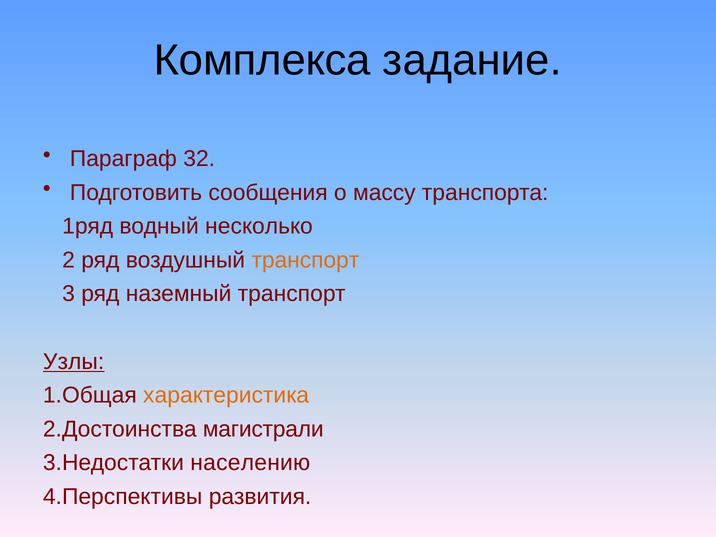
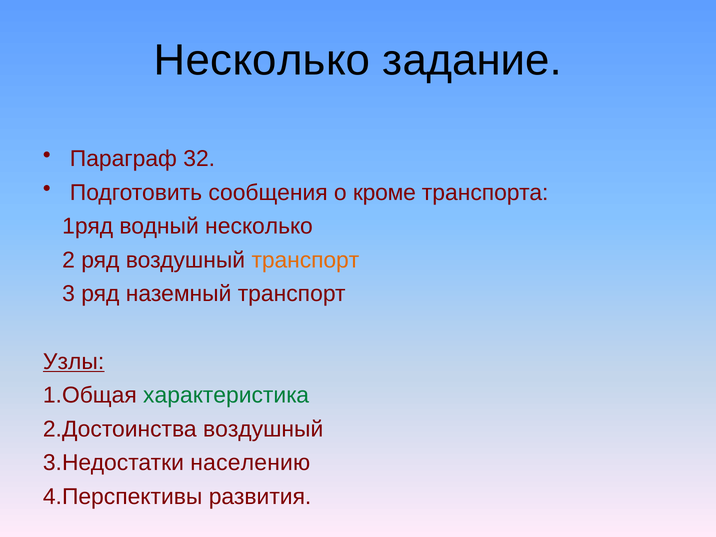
Комплекса at (262, 60): Комплекса -> Несколько
массу: массу -> кроме
характеристика colour: orange -> green
2.Достоинства магистрали: магистрали -> воздушный
